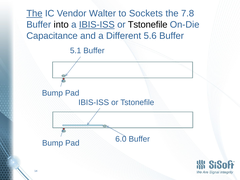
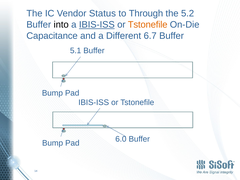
The at (34, 13) underline: present -> none
Walter: Walter -> Status
Sockets: Sockets -> Through
7.8: 7.8 -> 5.2
Tstonefile at (148, 25) colour: black -> orange
5.6: 5.6 -> 6.7
